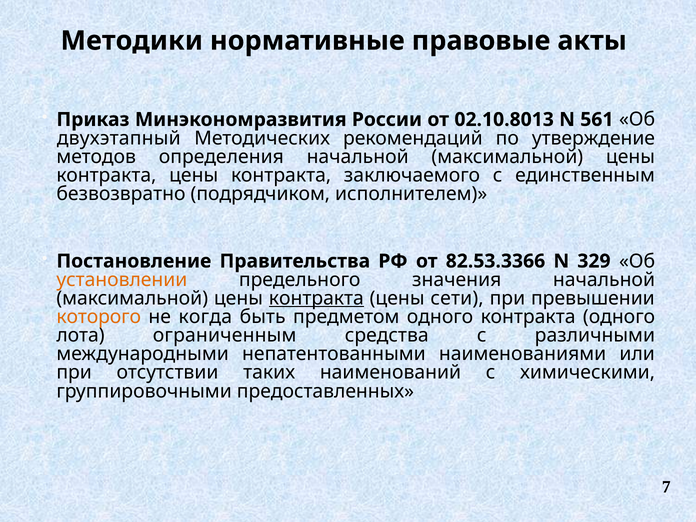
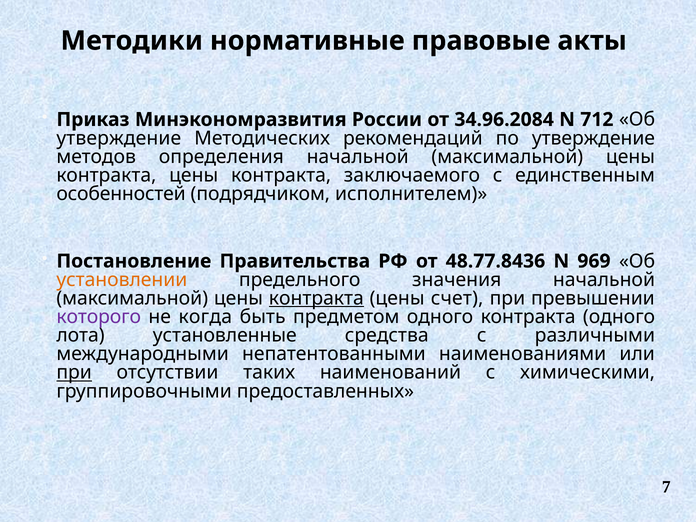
02.10.8013: 02.10.8013 -> 34.96.2084
561: 561 -> 712
двухэтапный at (119, 138): двухэтапный -> утверждение
безвозвратно: безвозвратно -> особенностей
82.53.3366: 82.53.3366 -> 48.77.8436
329: 329 -> 969
сети: сети -> счет
которого colour: orange -> purple
ограниченным: ограниченным -> установленные
при at (74, 373) underline: none -> present
